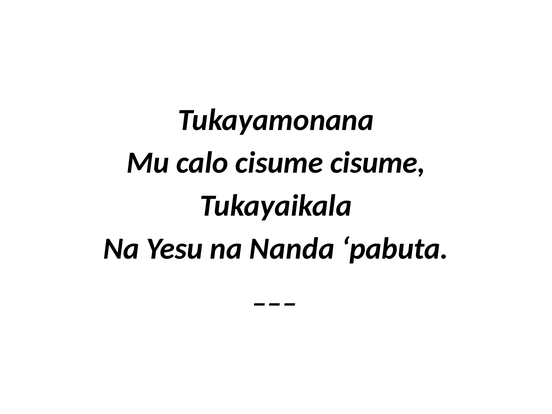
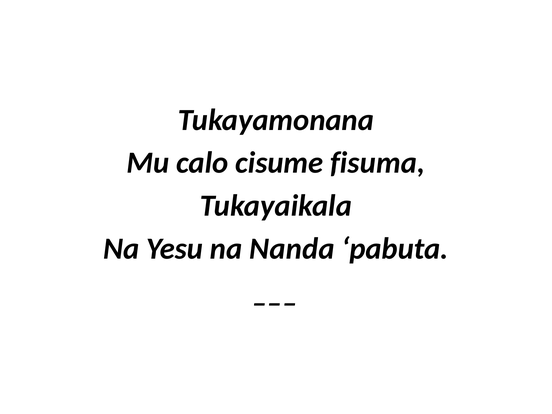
cisume cisume: cisume -> fisuma
